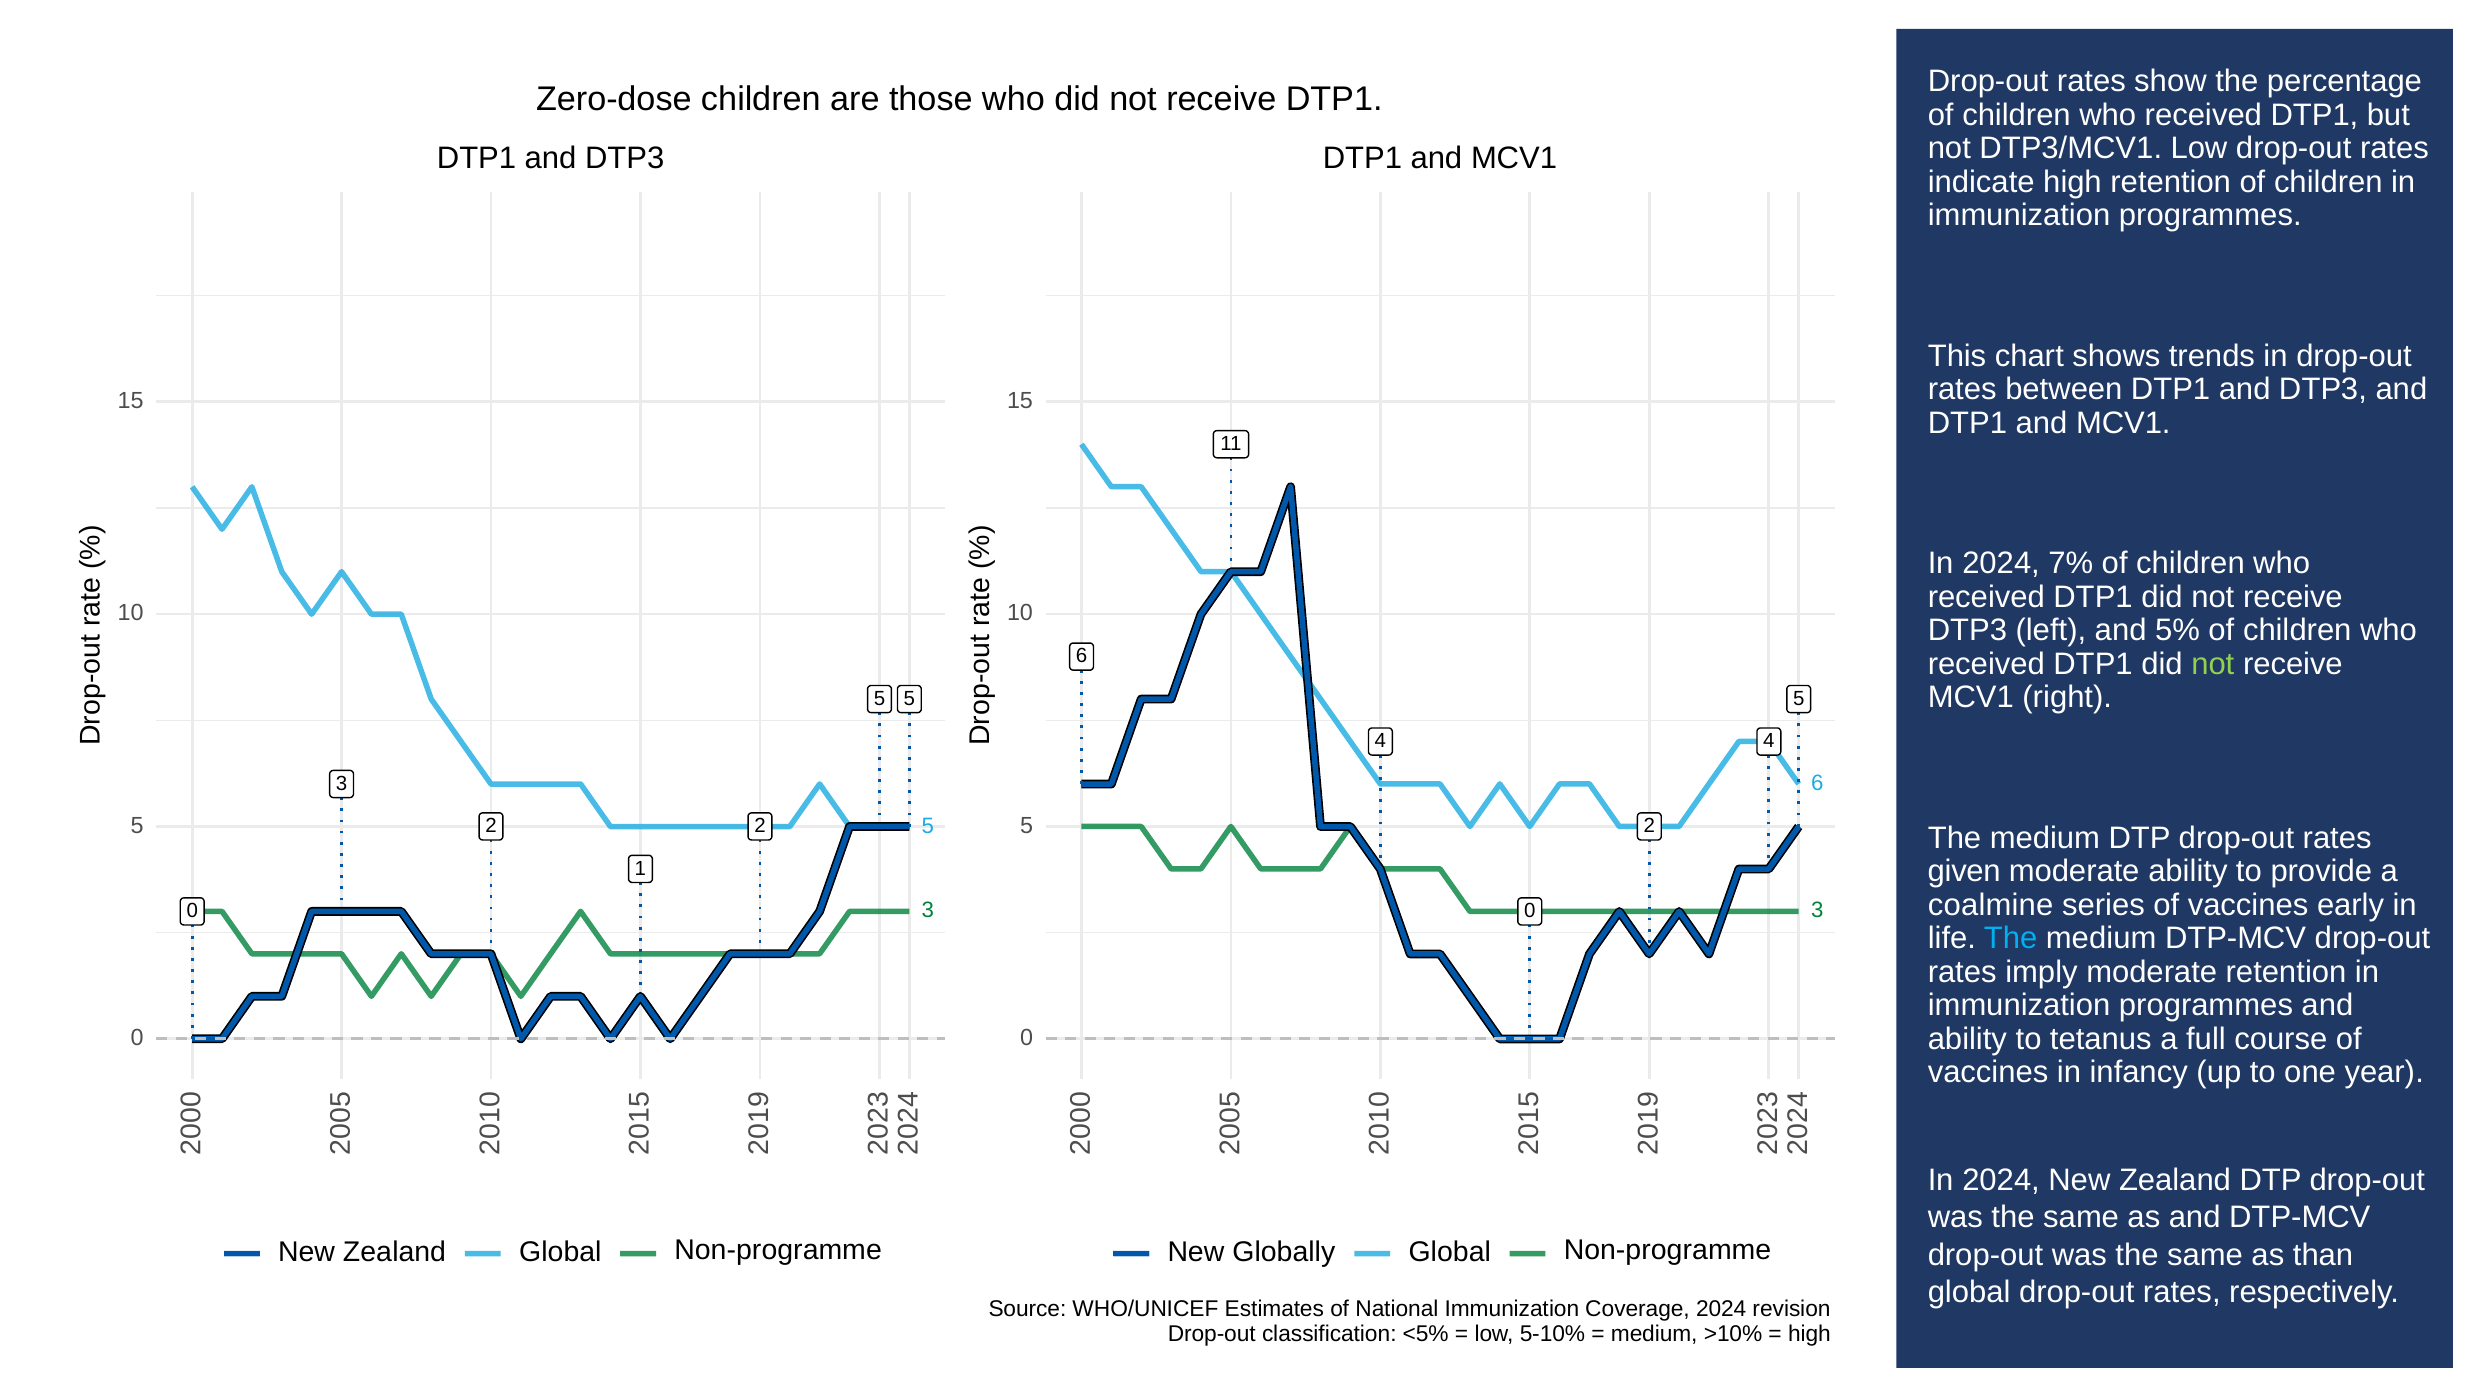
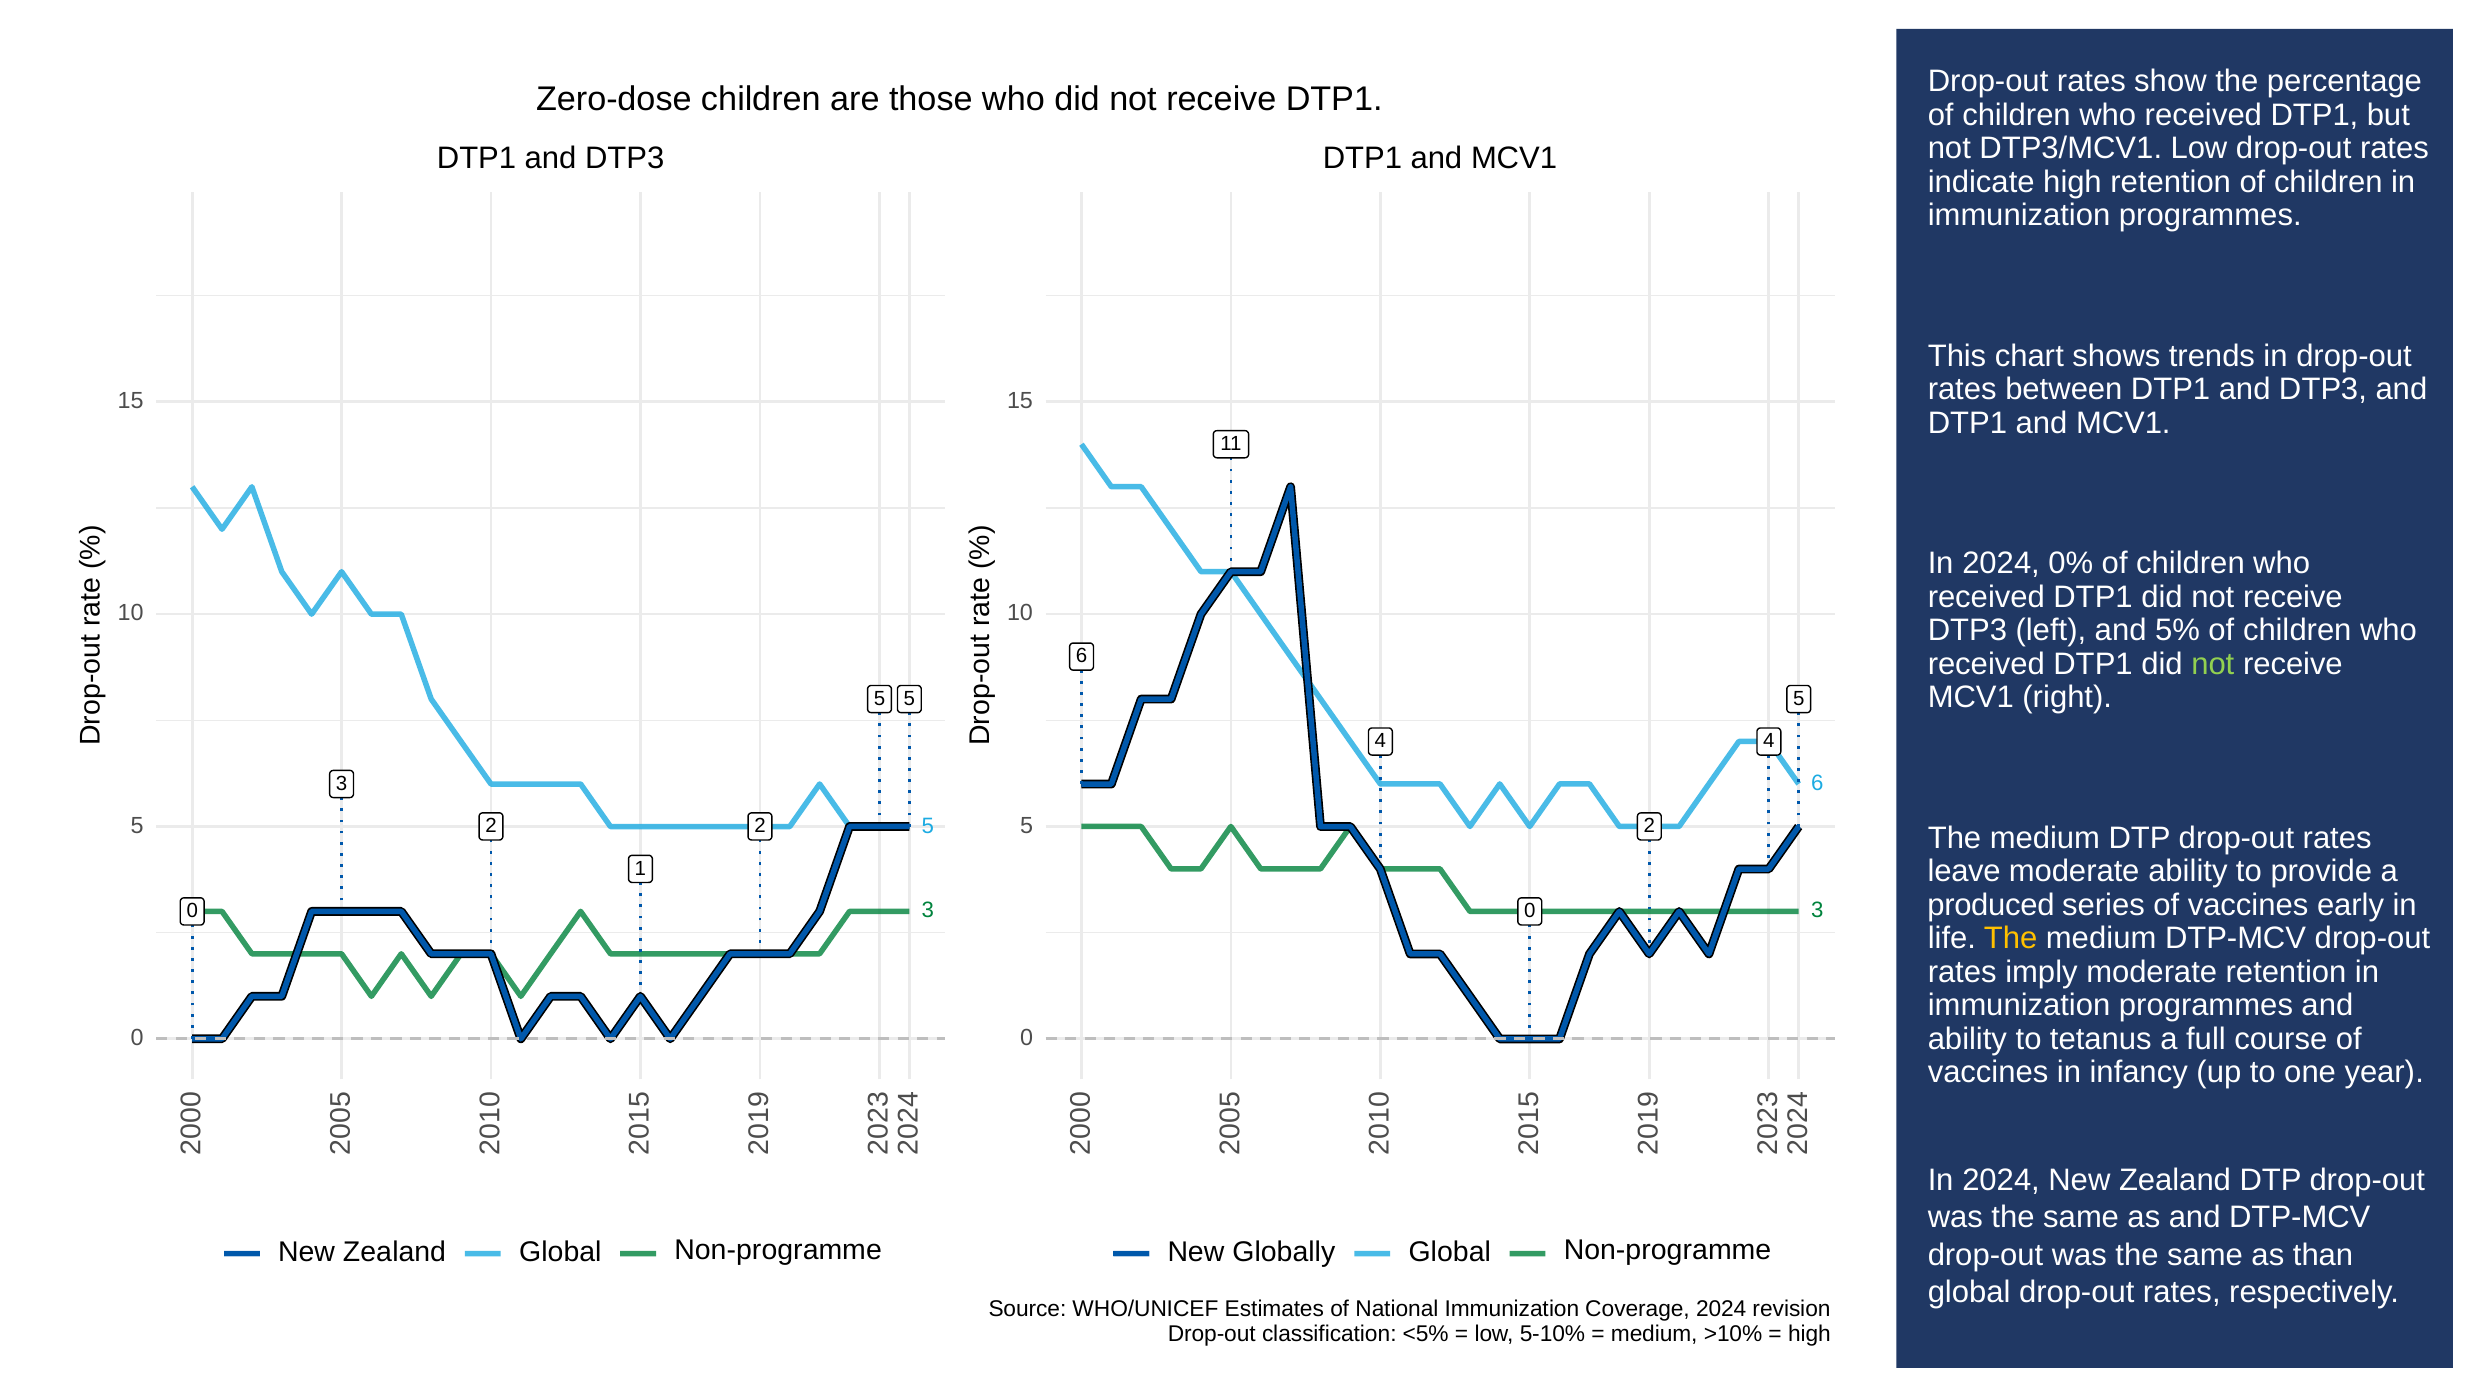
7%: 7% -> 0%
given: given -> leave
coalmine: coalmine -> produced
The at (2011, 939) colour: light blue -> yellow
